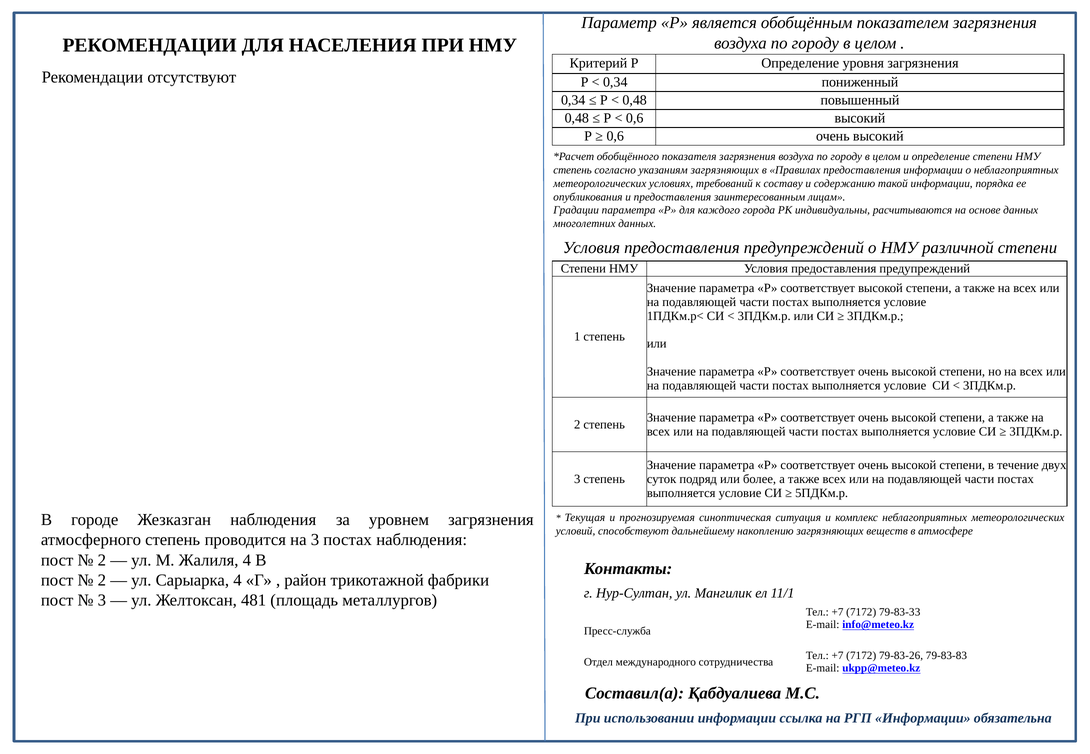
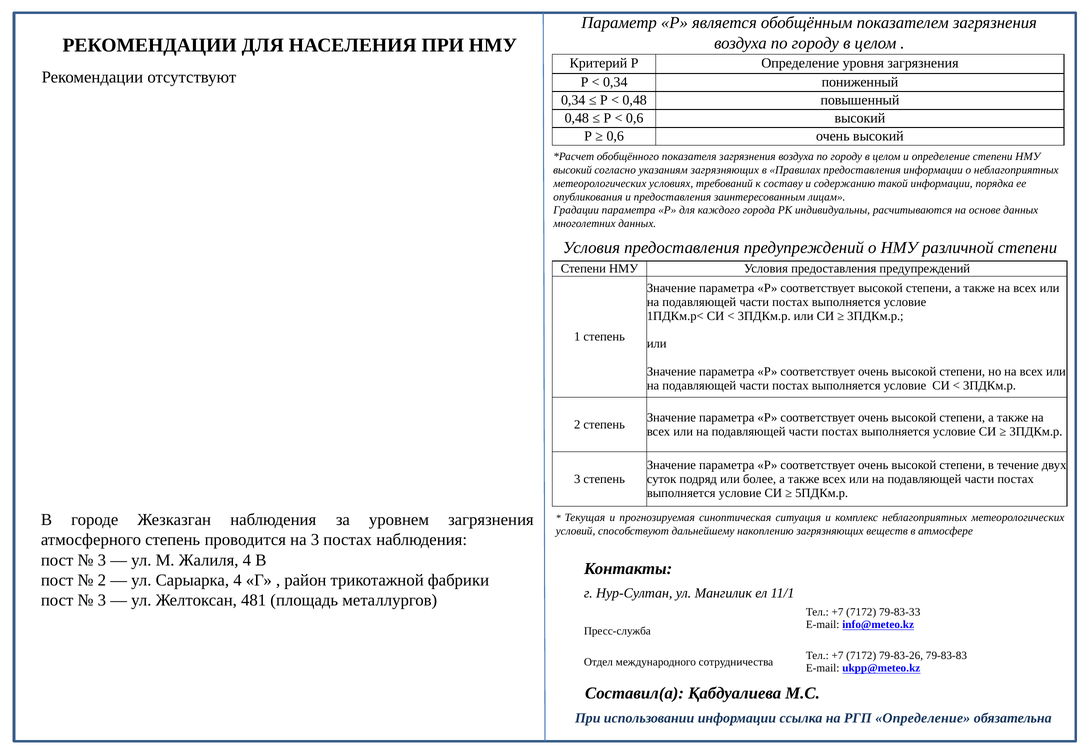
степень at (573, 170): степень -> высокий
2 at (102, 560): 2 -> 3
РГП Информации: Информации -> Определение
